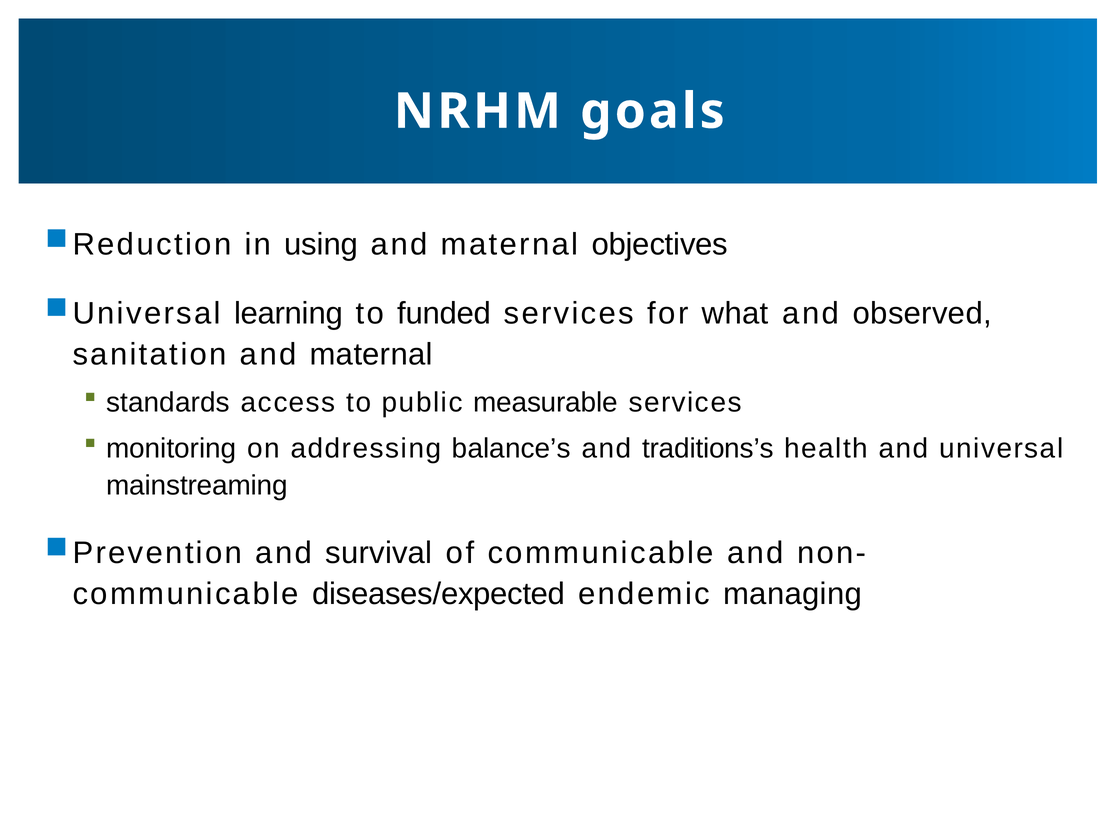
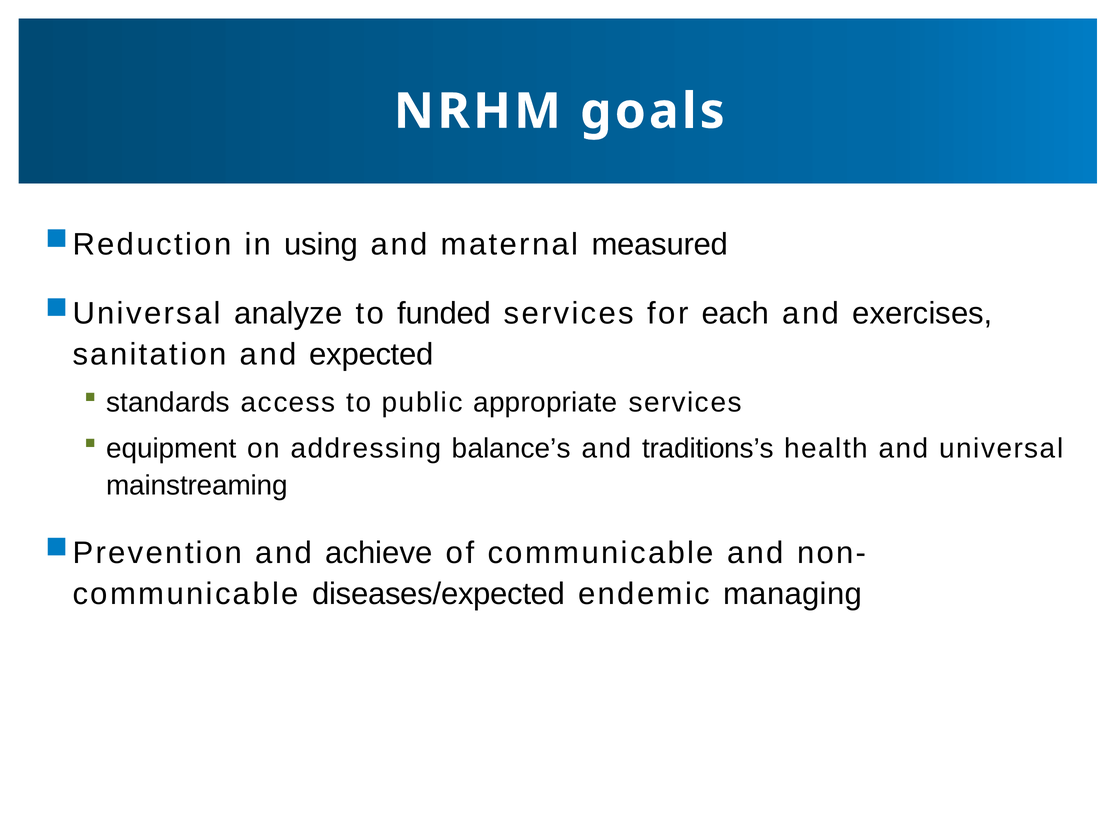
objectives: objectives -> measured
learning: learning -> analyze
what: what -> each
observed: observed -> exercises
sanitation and maternal: maternal -> expected
measurable: measurable -> appropriate
monitoring: monitoring -> equipment
survival: survival -> achieve
